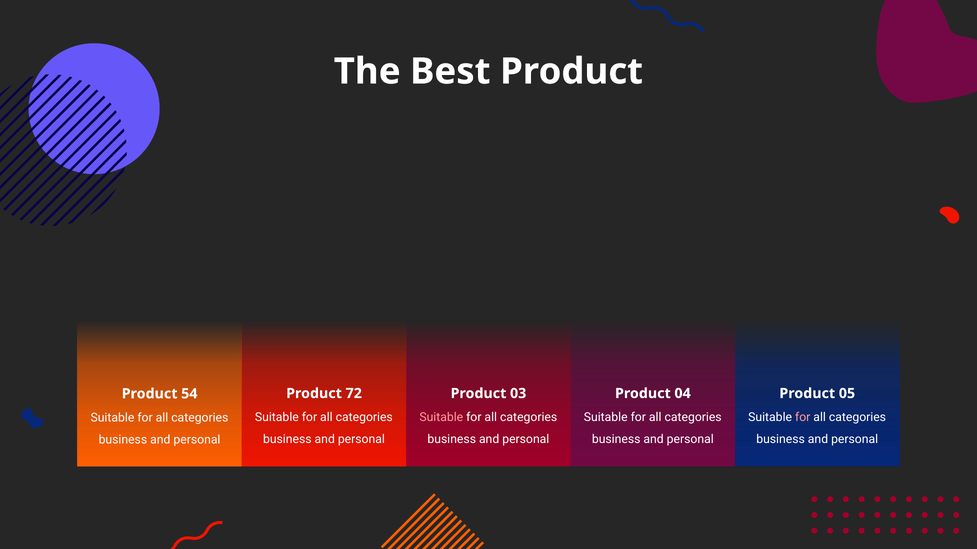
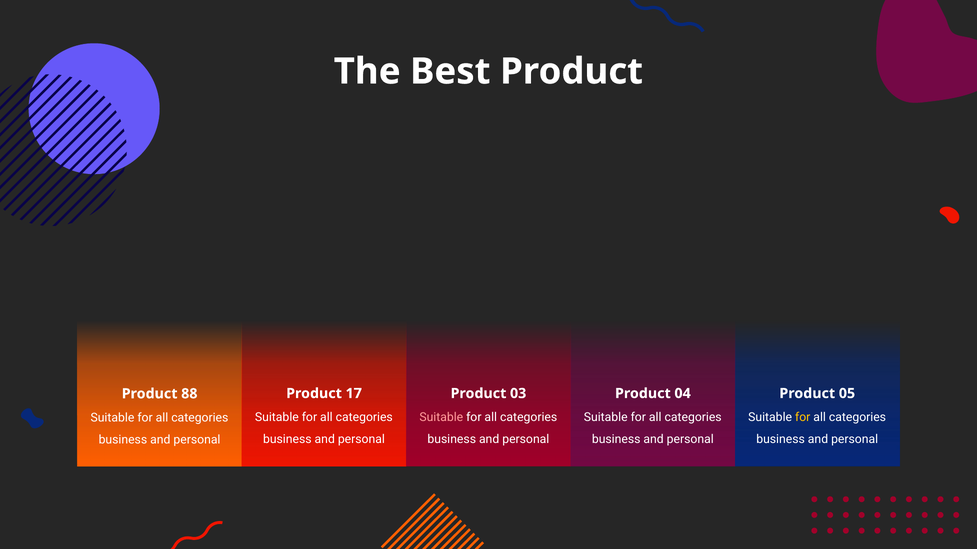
72: 72 -> 17
54: 54 -> 88
for at (803, 418) colour: pink -> yellow
